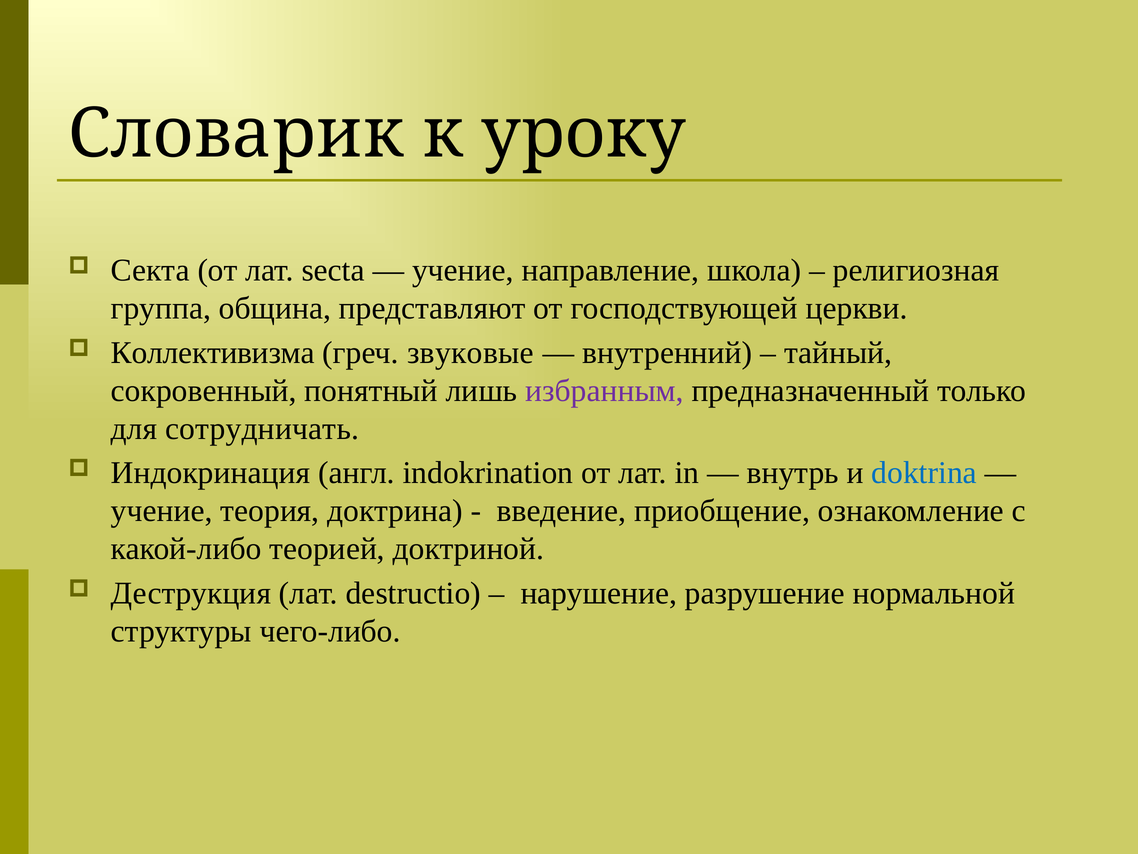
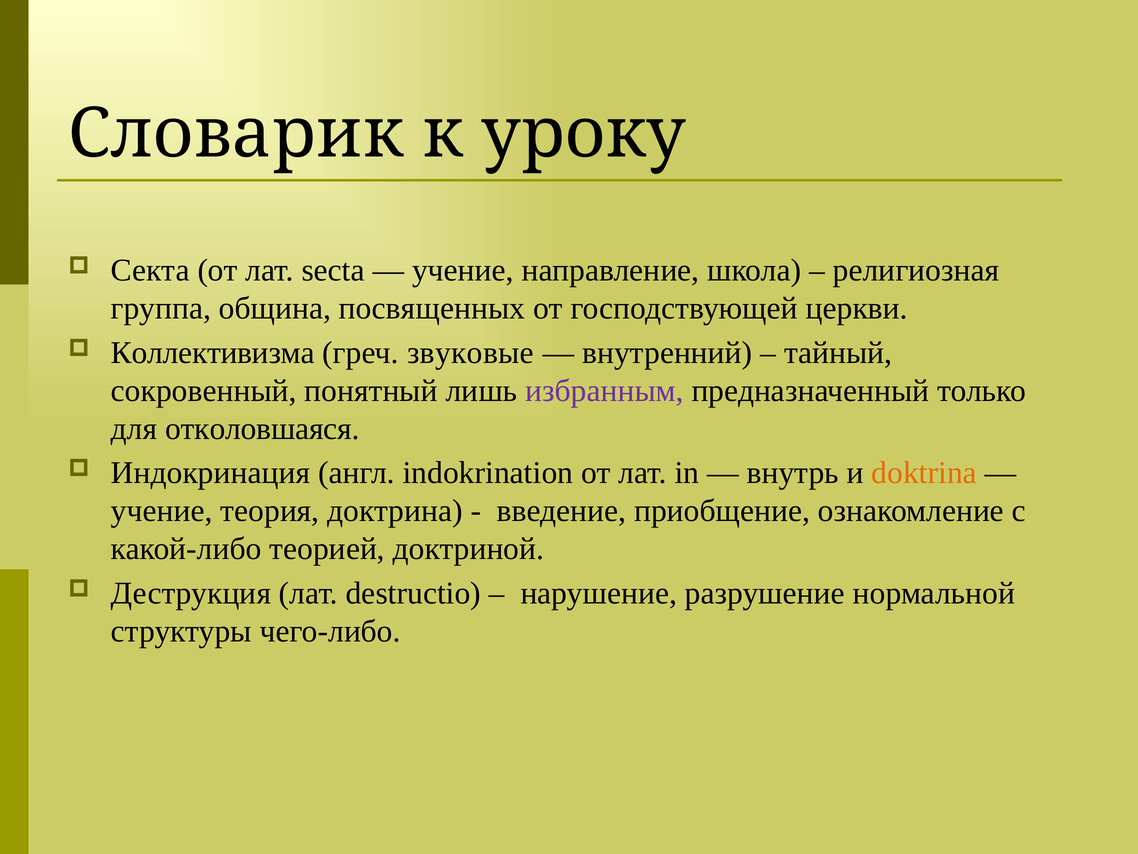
представляют: представляют -> посвященных
сотрудничать: сотрудничать -> отколовшаяся
doktrina colour: blue -> orange
